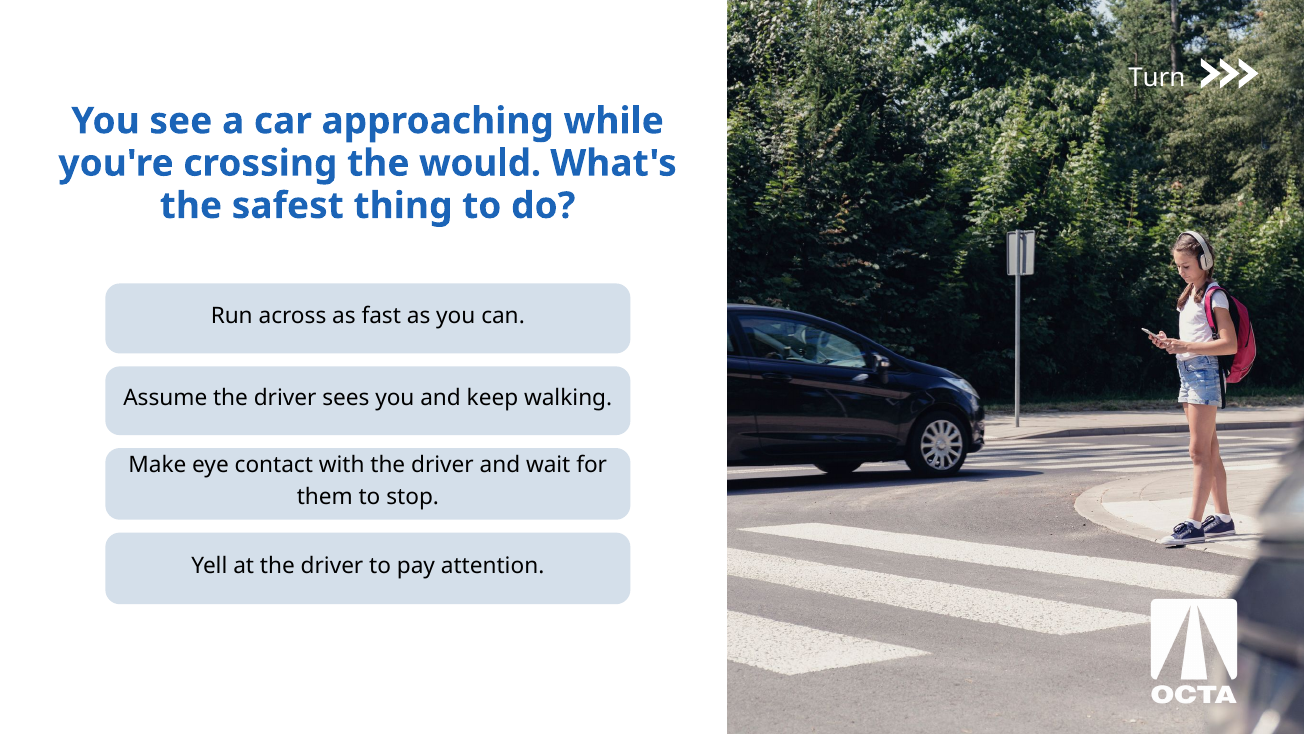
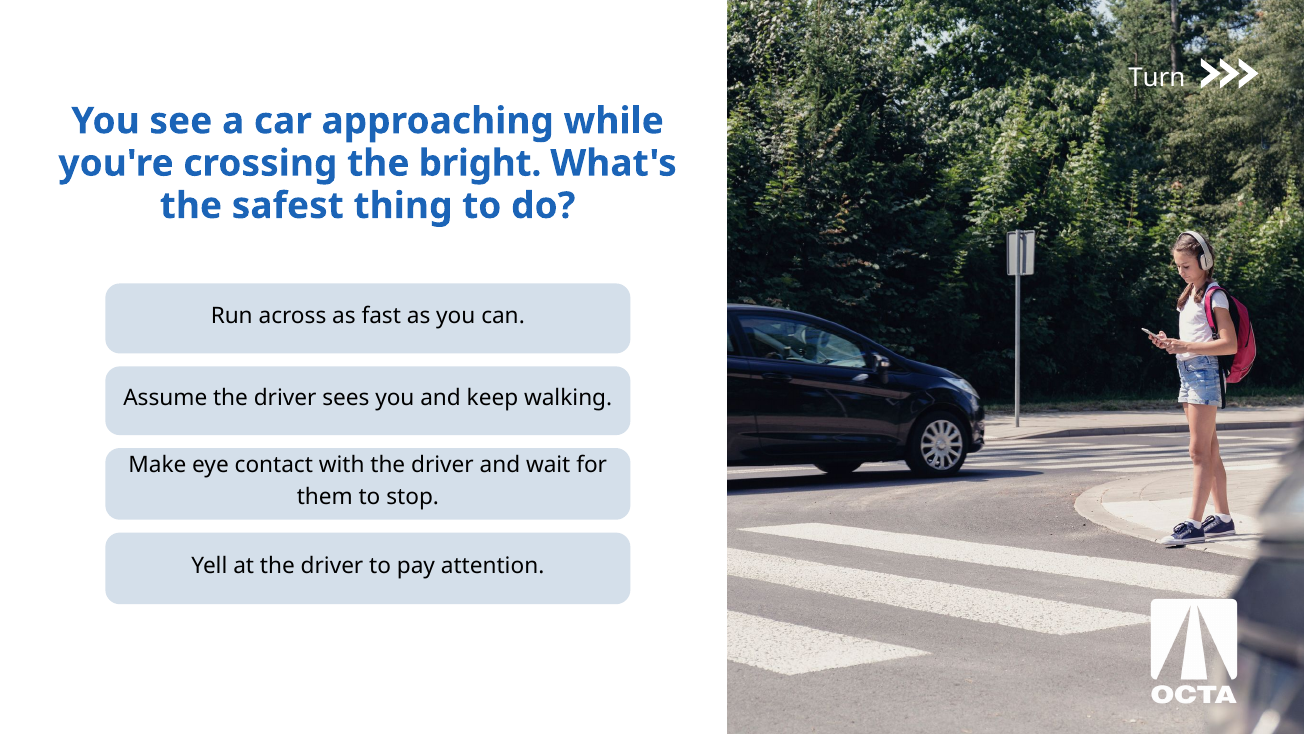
would: would -> bright
